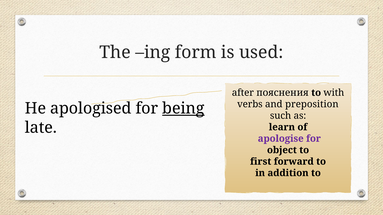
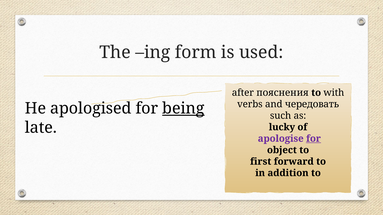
preposition: preposition -> чередовать
learn: learn -> lucky
for at (314, 139) underline: none -> present
